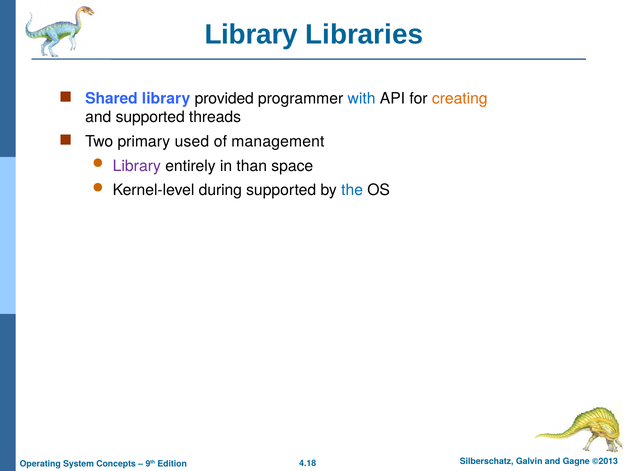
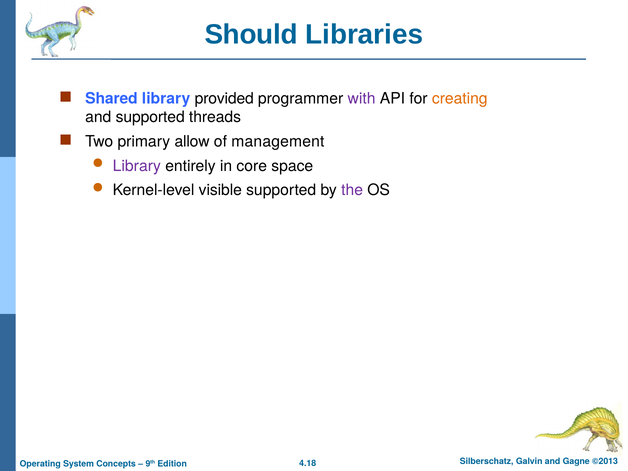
Library at (251, 35): Library -> Should
with colour: blue -> purple
used: used -> allow
than: than -> core
during: during -> visible
the colour: blue -> purple
